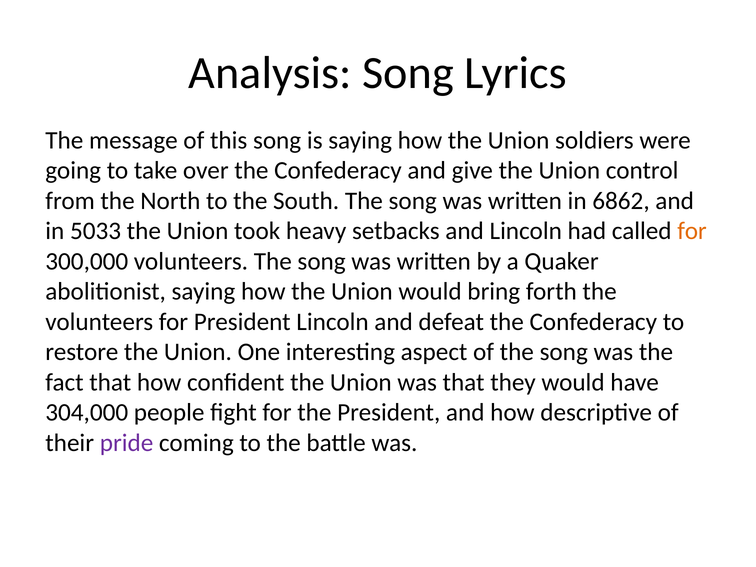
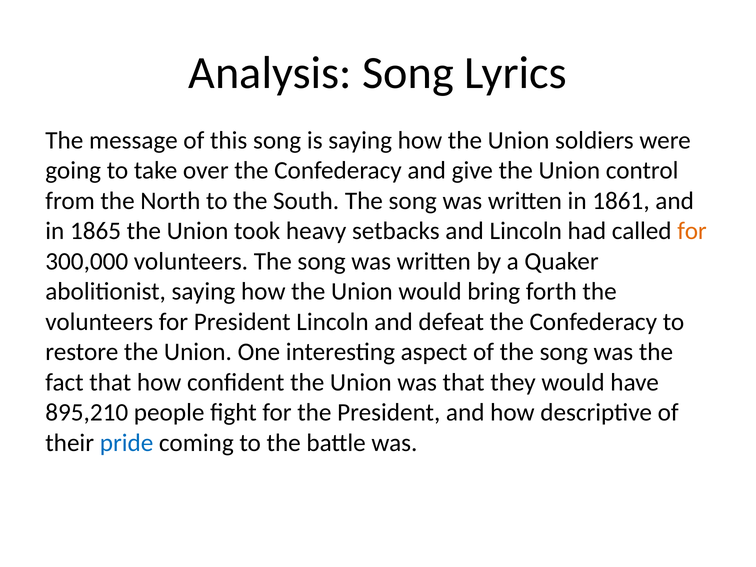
6862: 6862 -> 1861
5033: 5033 -> 1865
304,000: 304,000 -> 895,210
pride colour: purple -> blue
